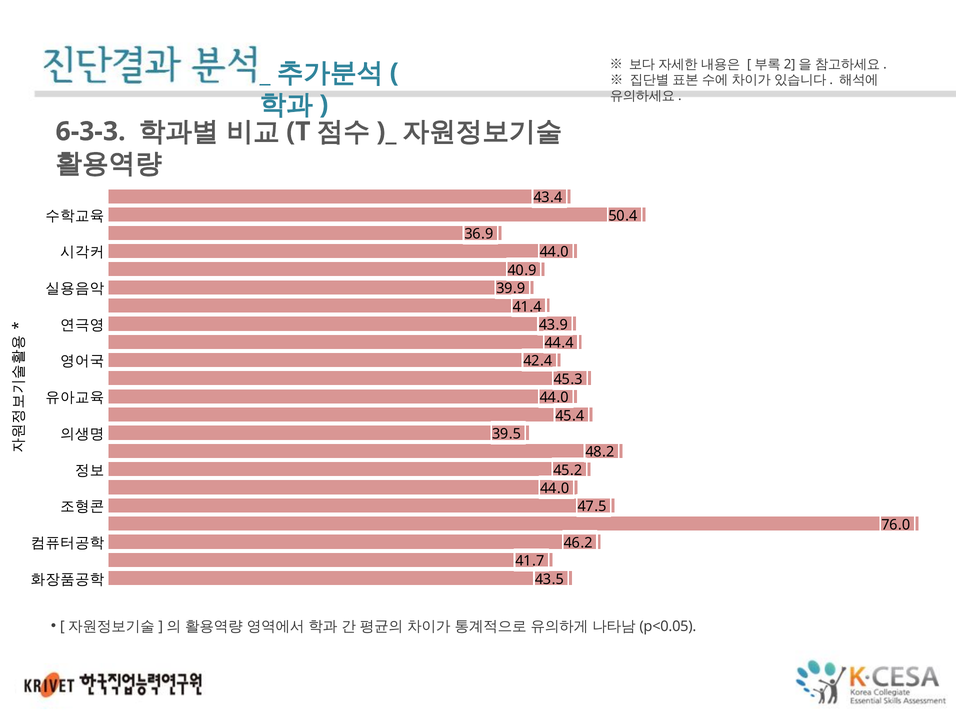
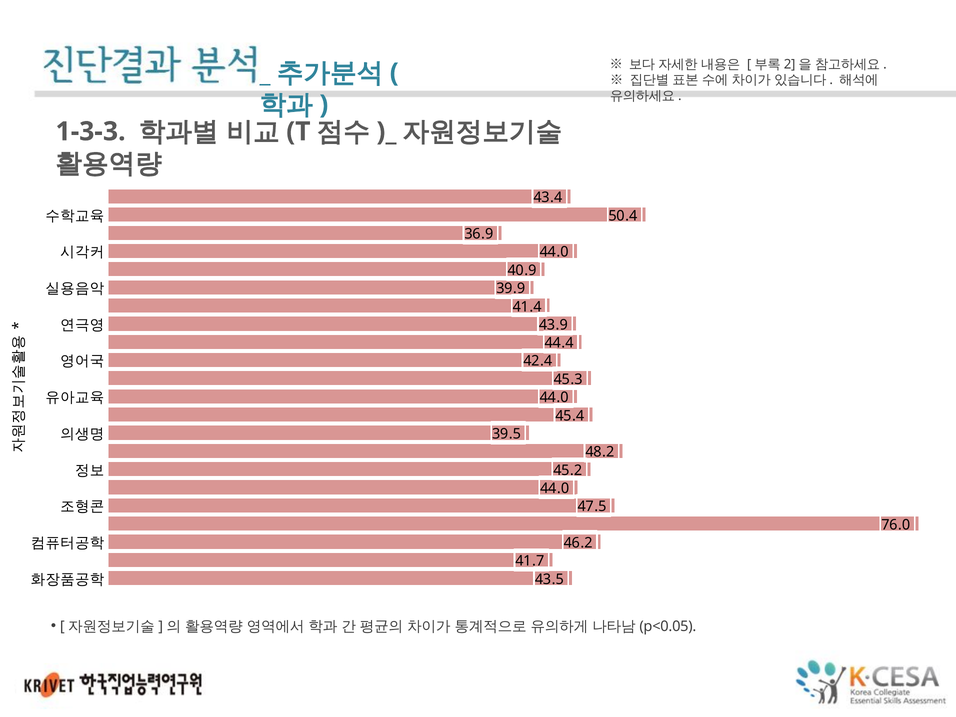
6-3-3: 6-3-3 -> 1-3-3
